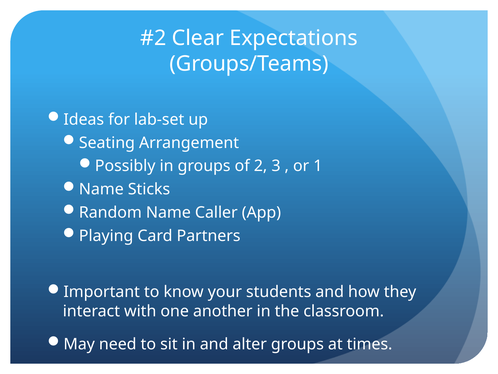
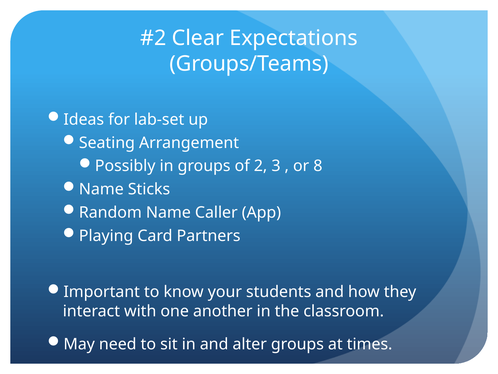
1: 1 -> 8
